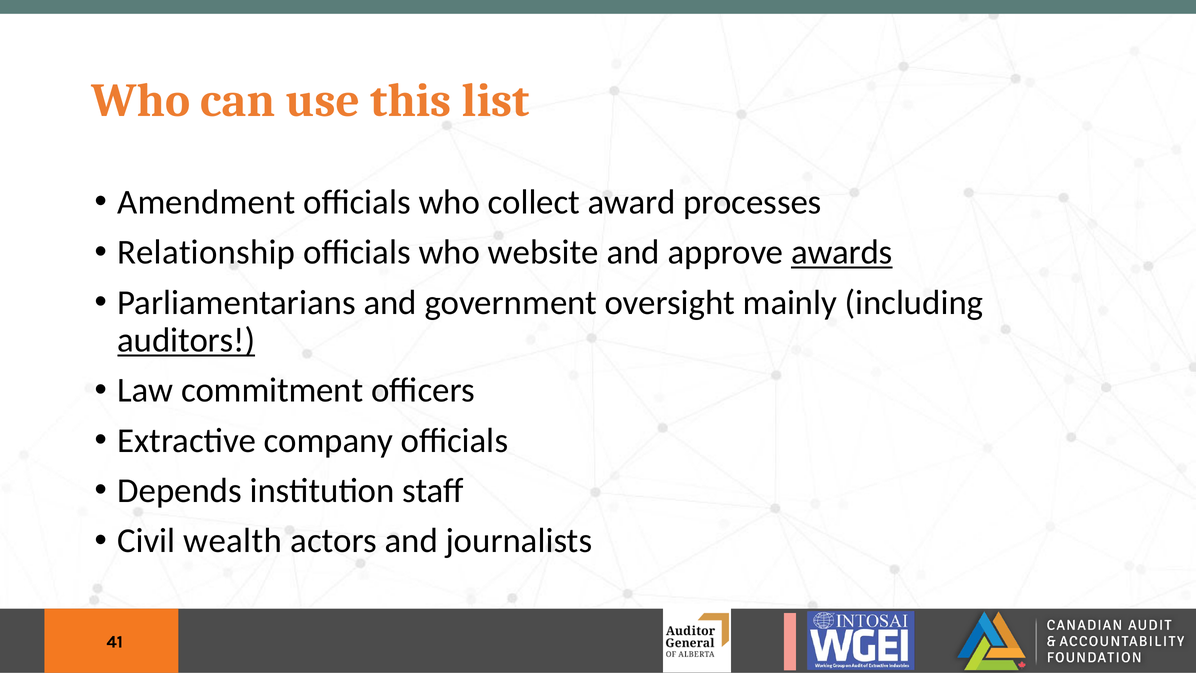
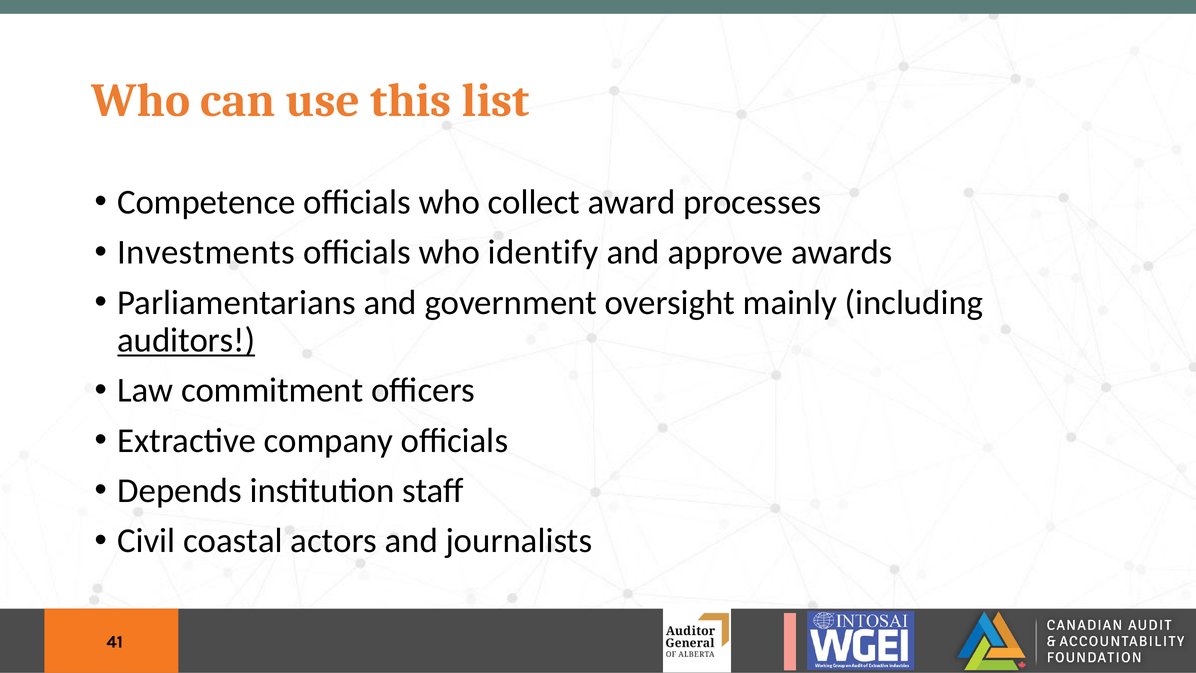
Amendment: Amendment -> Competence
Relationship: Relationship -> Investments
website: website -> identify
awards underline: present -> none
wealth: wealth -> coastal
